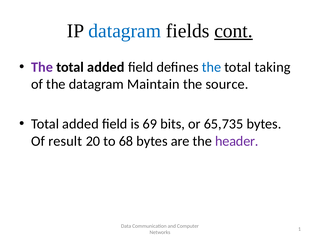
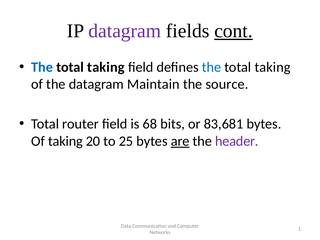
datagram at (125, 31) colour: blue -> purple
The at (42, 67) colour: purple -> blue
added at (106, 67): added -> taking
added at (80, 124): added -> router
69: 69 -> 68
65,735: 65,735 -> 83,681
Of result: result -> taking
68: 68 -> 25
are underline: none -> present
